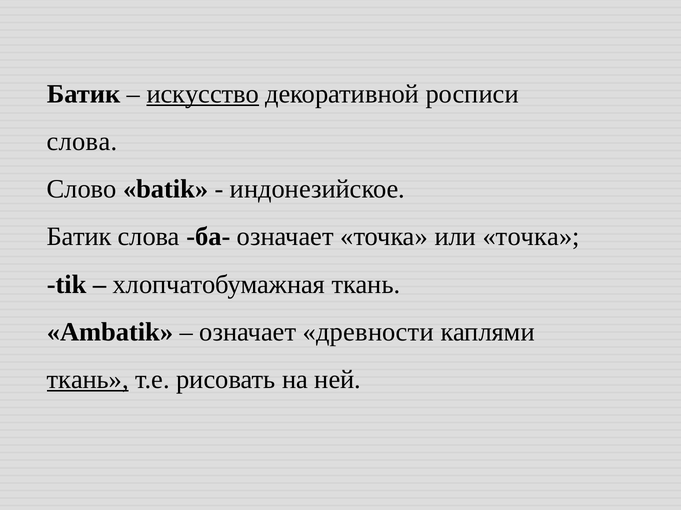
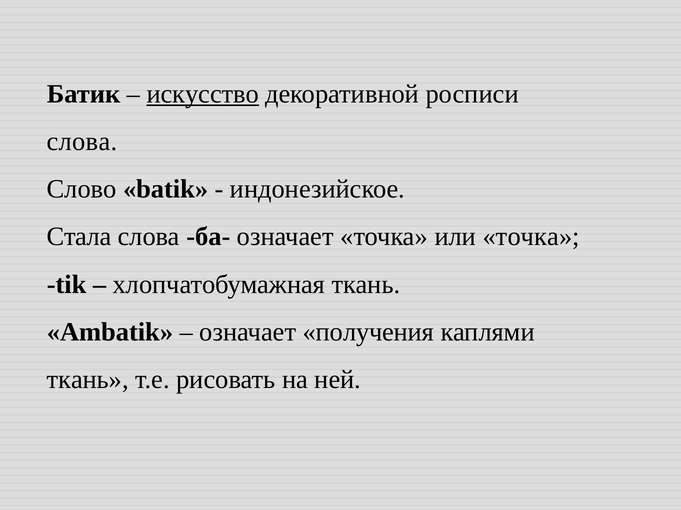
Батик at (79, 237): Батик -> Стала
древности: древности -> получения
ткань at (88, 380) underline: present -> none
